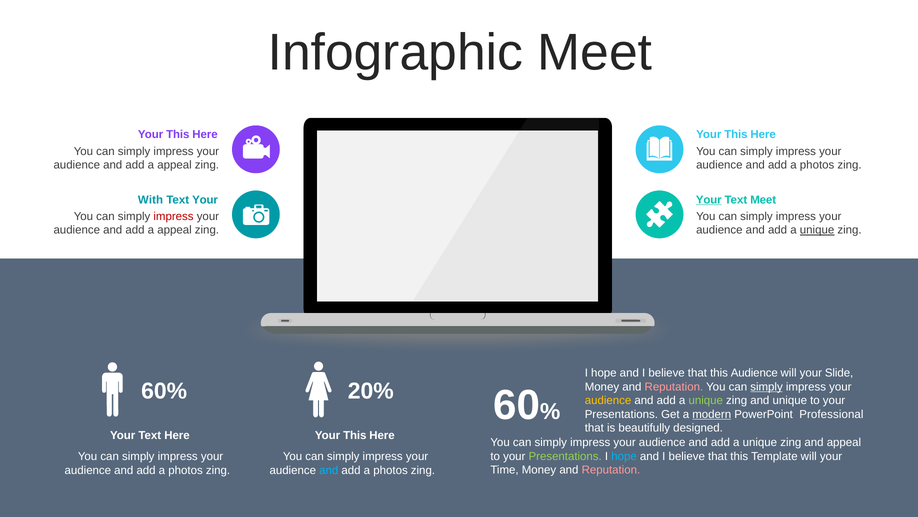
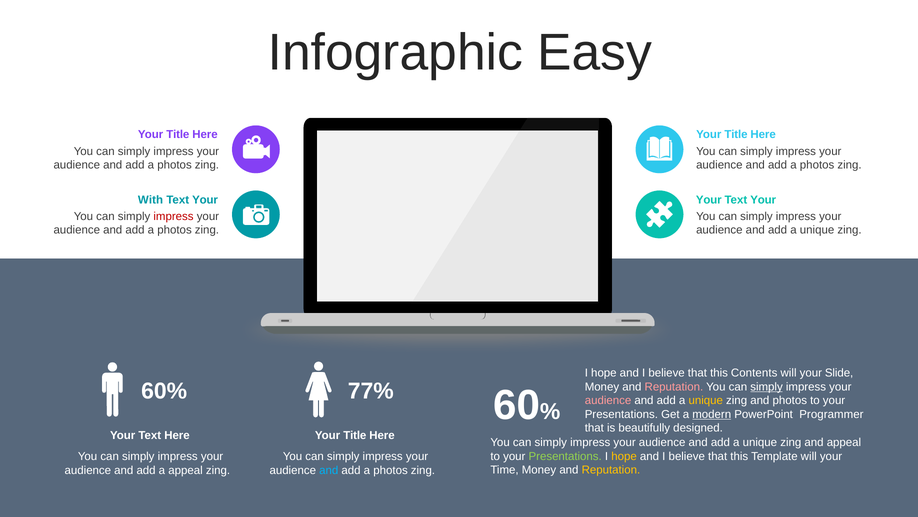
Infographic Meet: Meet -> Easy
This at (178, 135): This -> Title
This at (736, 135): This -> Title
appeal at (175, 165): appeal -> photos
Your at (709, 200) underline: present -> none
Meet at (763, 200): Meet -> Your
appeal at (175, 230): appeal -> photos
unique at (817, 230) underline: present -> none
this Audience: Audience -> Contents
20%: 20% -> 77%
audience at (608, 400) colour: yellow -> pink
unique at (706, 400) colour: light green -> yellow
and unique: unique -> photos
Professional: Professional -> Programmer
This at (355, 435): This -> Title
hope at (624, 456) colour: light blue -> yellow
Reputation at (611, 470) colour: pink -> yellow
photos at (186, 470): photos -> appeal
